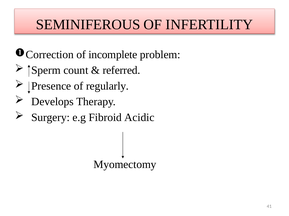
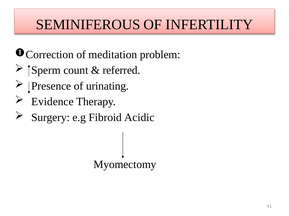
incomplete: incomplete -> meditation
regularly: regularly -> urinating
Develops: Develops -> Evidence
